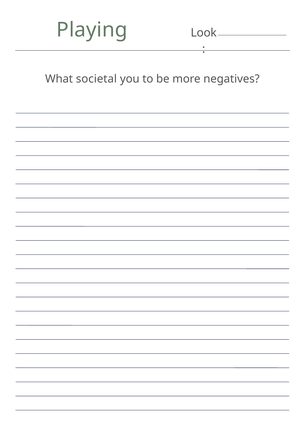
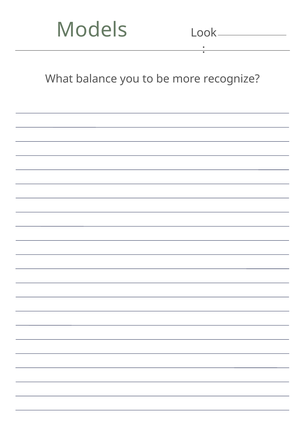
Playing: Playing -> Models
societal: societal -> balance
negatives: negatives -> recognize
